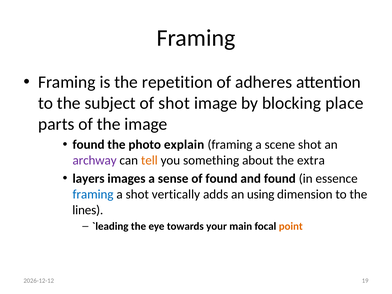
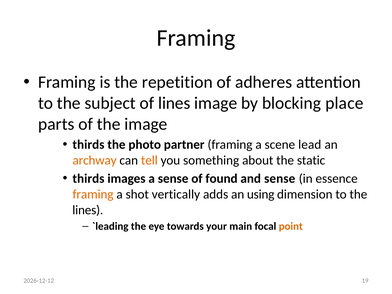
of shot: shot -> lines
found at (89, 145): found -> thirds
explain: explain -> partner
scene shot: shot -> lead
archway colour: purple -> orange
extra: extra -> static
layers at (89, 179): layers -> thirds
and found: found -> sense
framing at (93, 194) colour: blue -> orange
